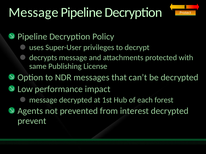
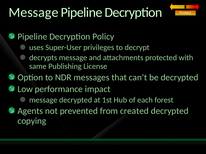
interest: interest -> created
prevent: prevent -> copying
